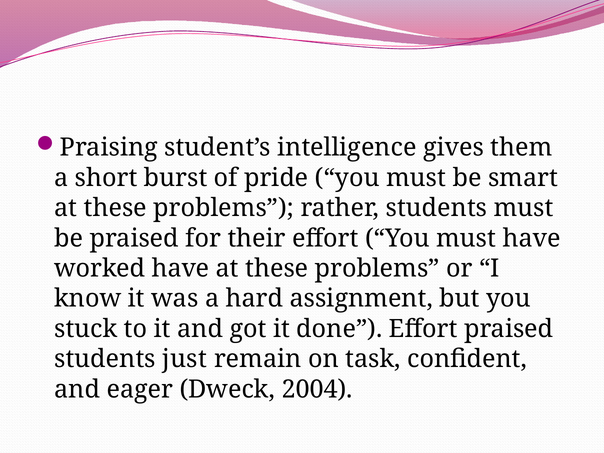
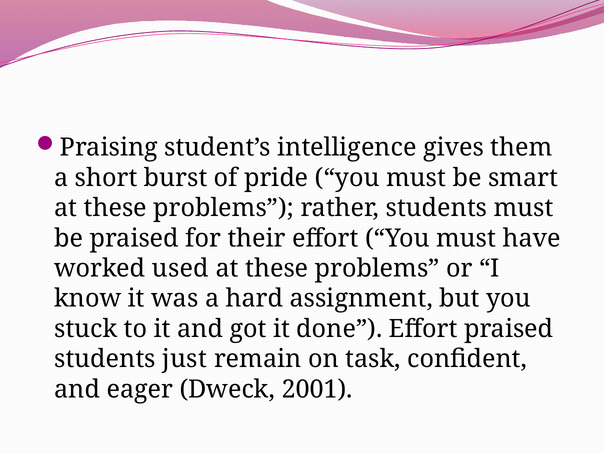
worked have: have -> used
2004: 2004 -> 2001
